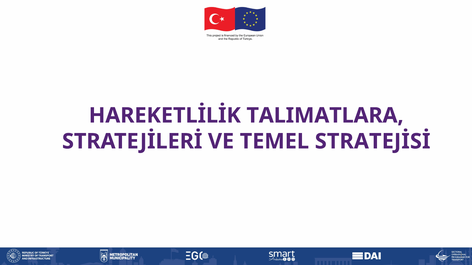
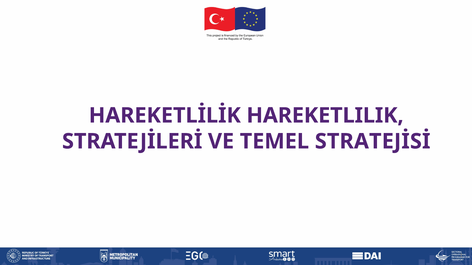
TALIMATLARA: TALIMATLARA -> HAREKETLILIK
